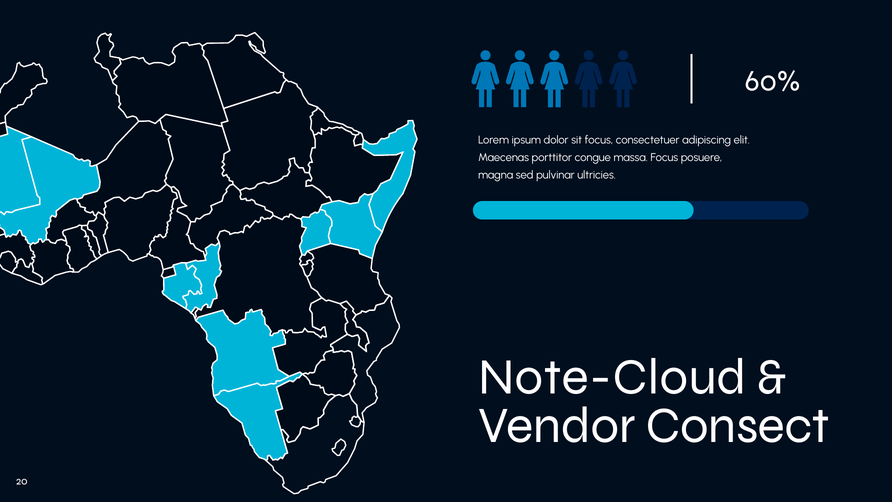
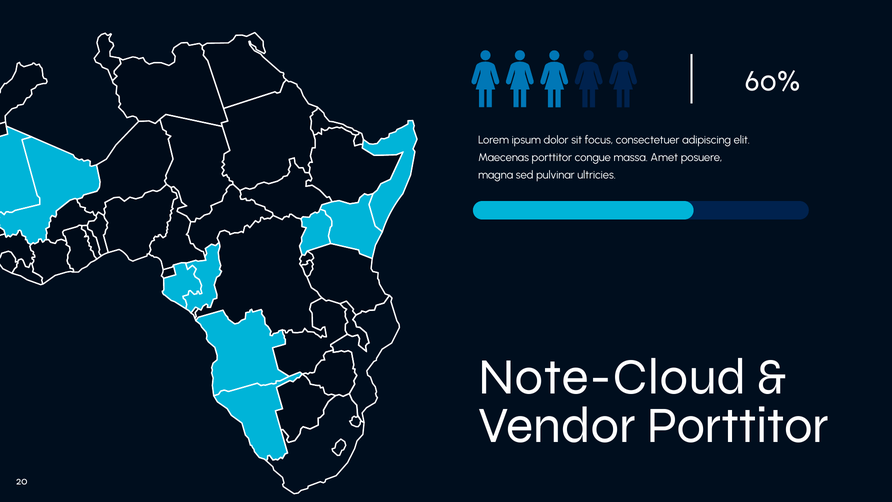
massa Focus: Focus -> Amet
Vendor Consect: Consect -> Porttitor
